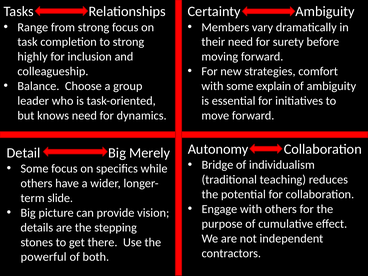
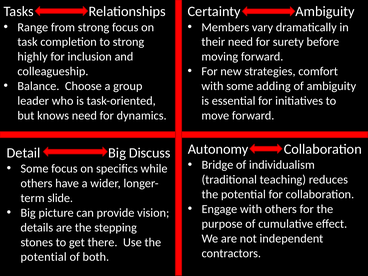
explain: explain -> adding
Merely: Merely -> Discuss
powerful at (44, 257): powerful -> potential
